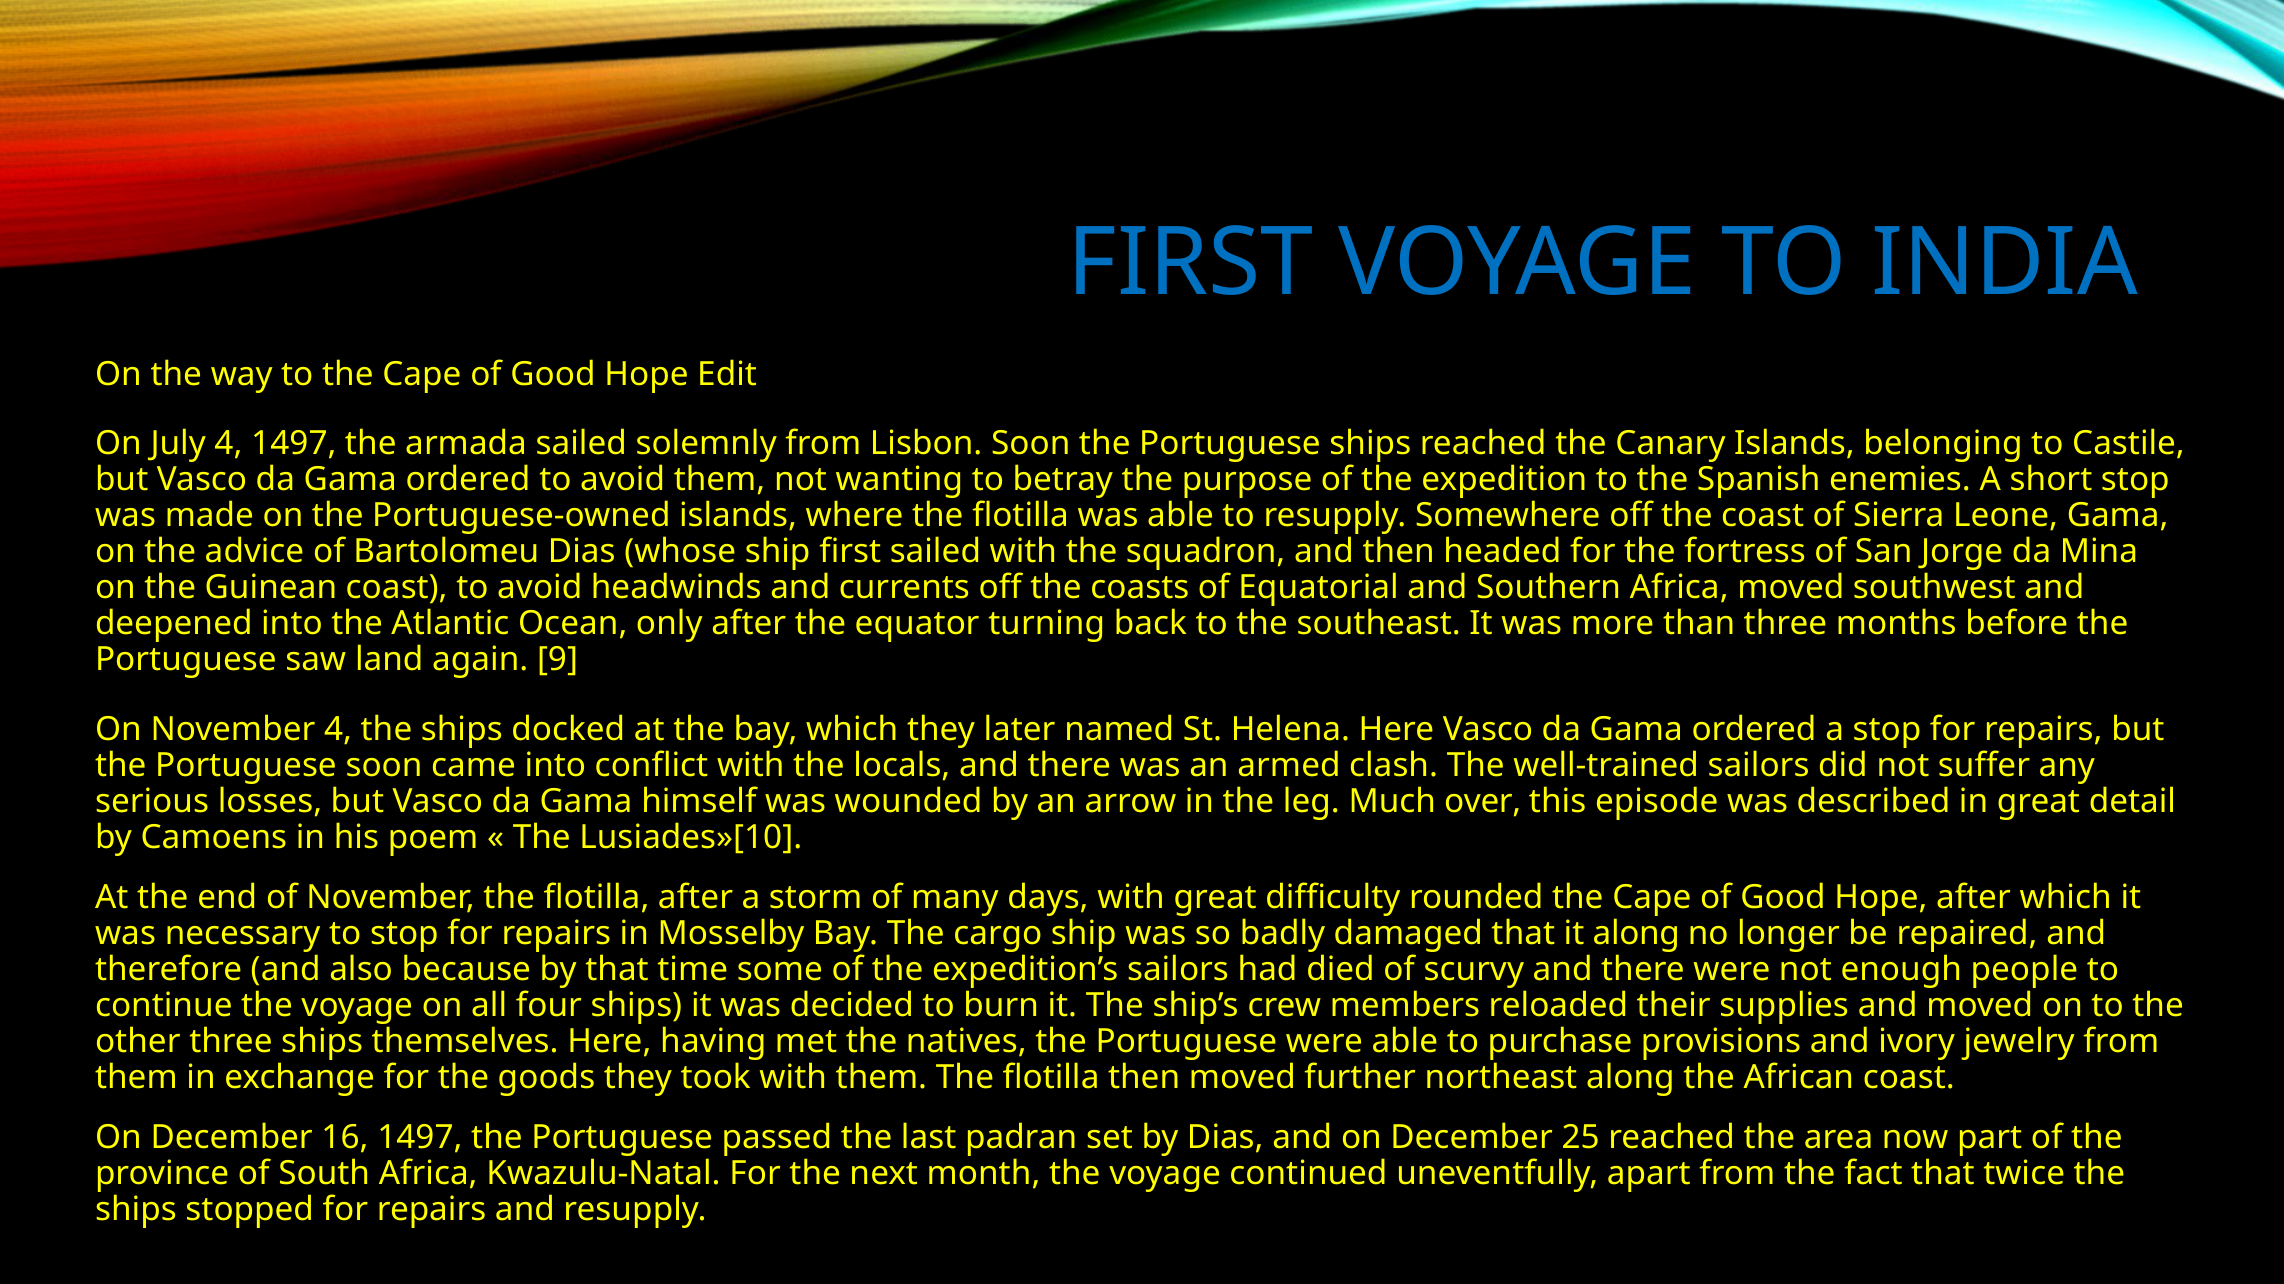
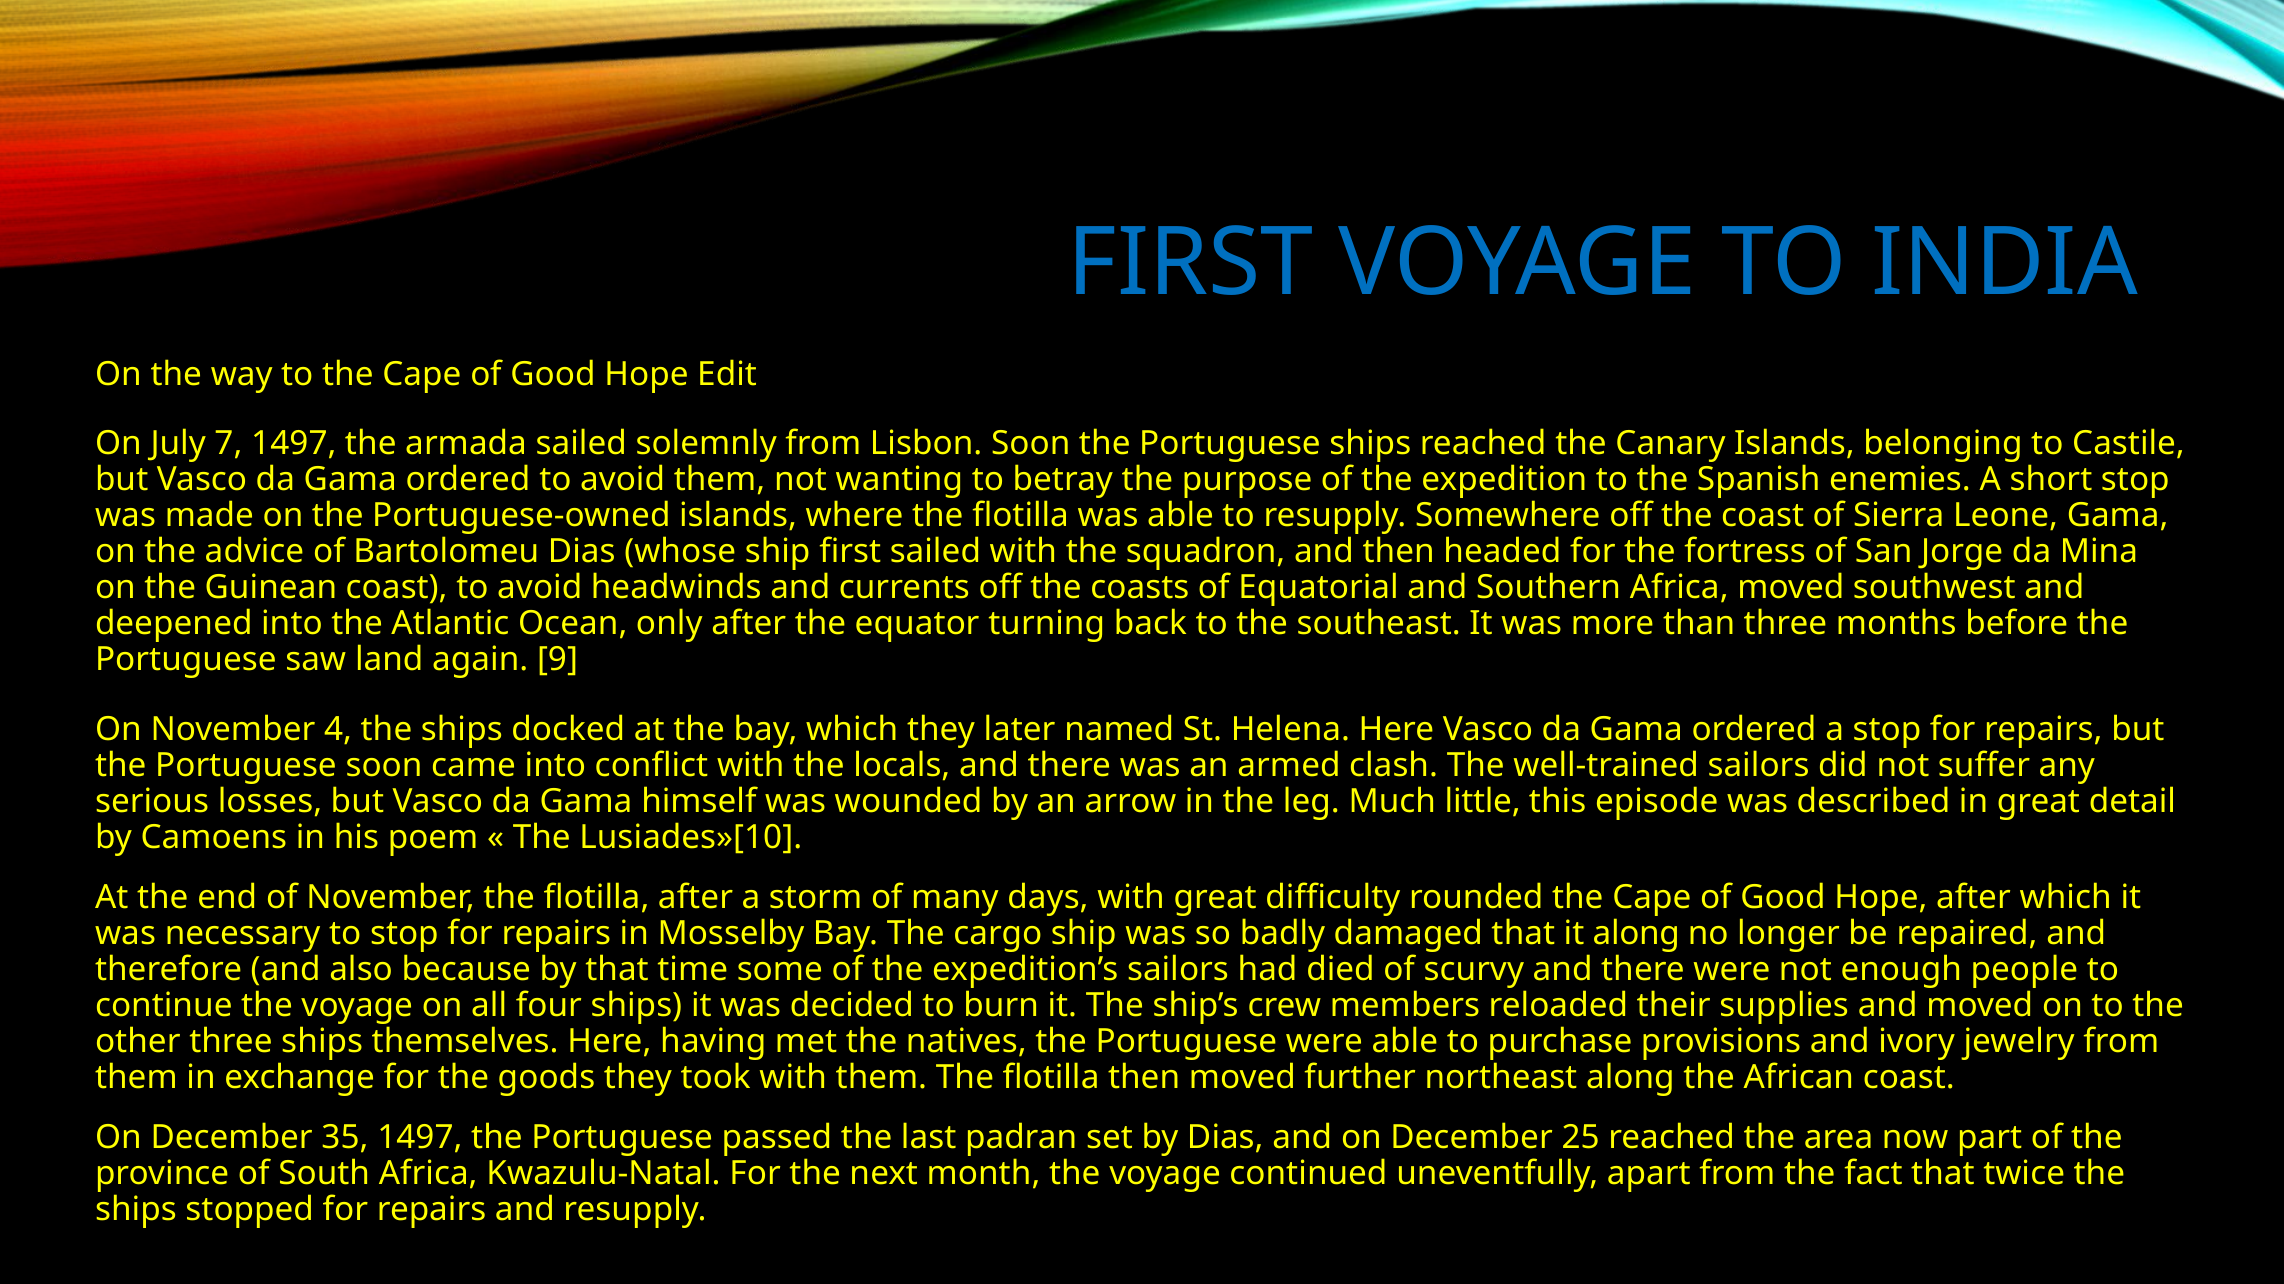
July 4: 4 -> 7
over: over -> little
16: 16 -> 35
